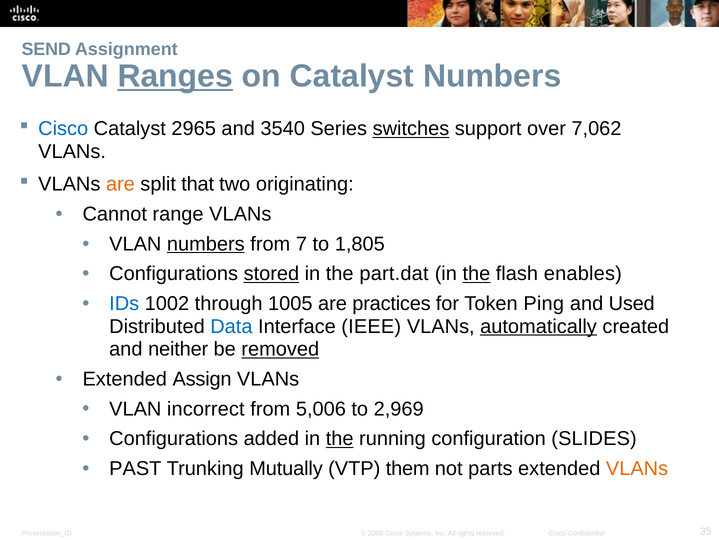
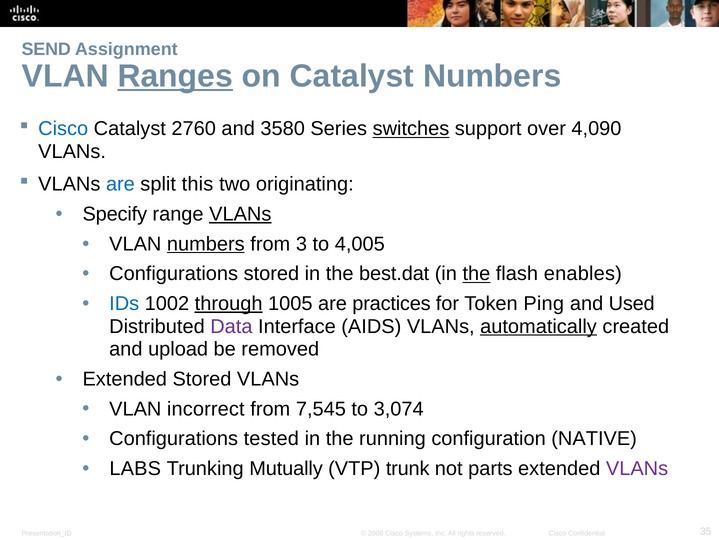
2965: 2965 -> 2760
3540: 3540 -> 3580
7,062: 7,062 -> 4,090
are at (120, 184) colour: orange -> blue
that: that -> this
Cannot: Cannot -> Specify
VLANs at (240, 214) underline: none -> present
7: 7 -> 3
1,805: 1,805 -> 4,005
stored at (271, 273) underline: present -> none
part.dat: part.dat -> best.dat
through underline: none -> present
Data colour: blue -> purple
IEEE: IEEE -> AIDS
neither: neither -> upload
removed underline: present -> none
Extended Assign: Assign -> Stored
5,006: 5,006 -> 7,545
2,969: 2,969 -> 3,074
added: added -> tested
the at (340, 438) underline: present -> none
SLIDES: SLIDES -> NATIVE
PAST: PAST -> LABS
them: them -> trunk
VLANs at (637, 468) colour: orange -> purple
